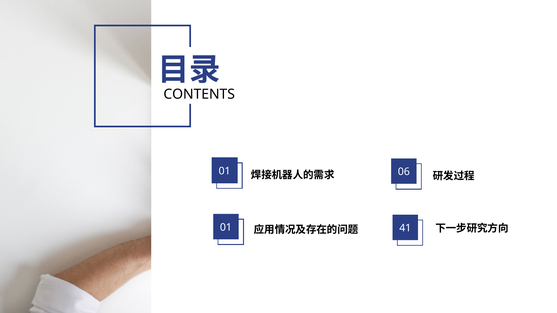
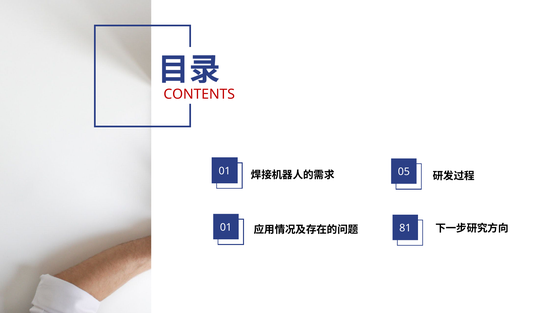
CONTENTS colour: black -> red
06: 06 -> 05
41: 41 -> 81
